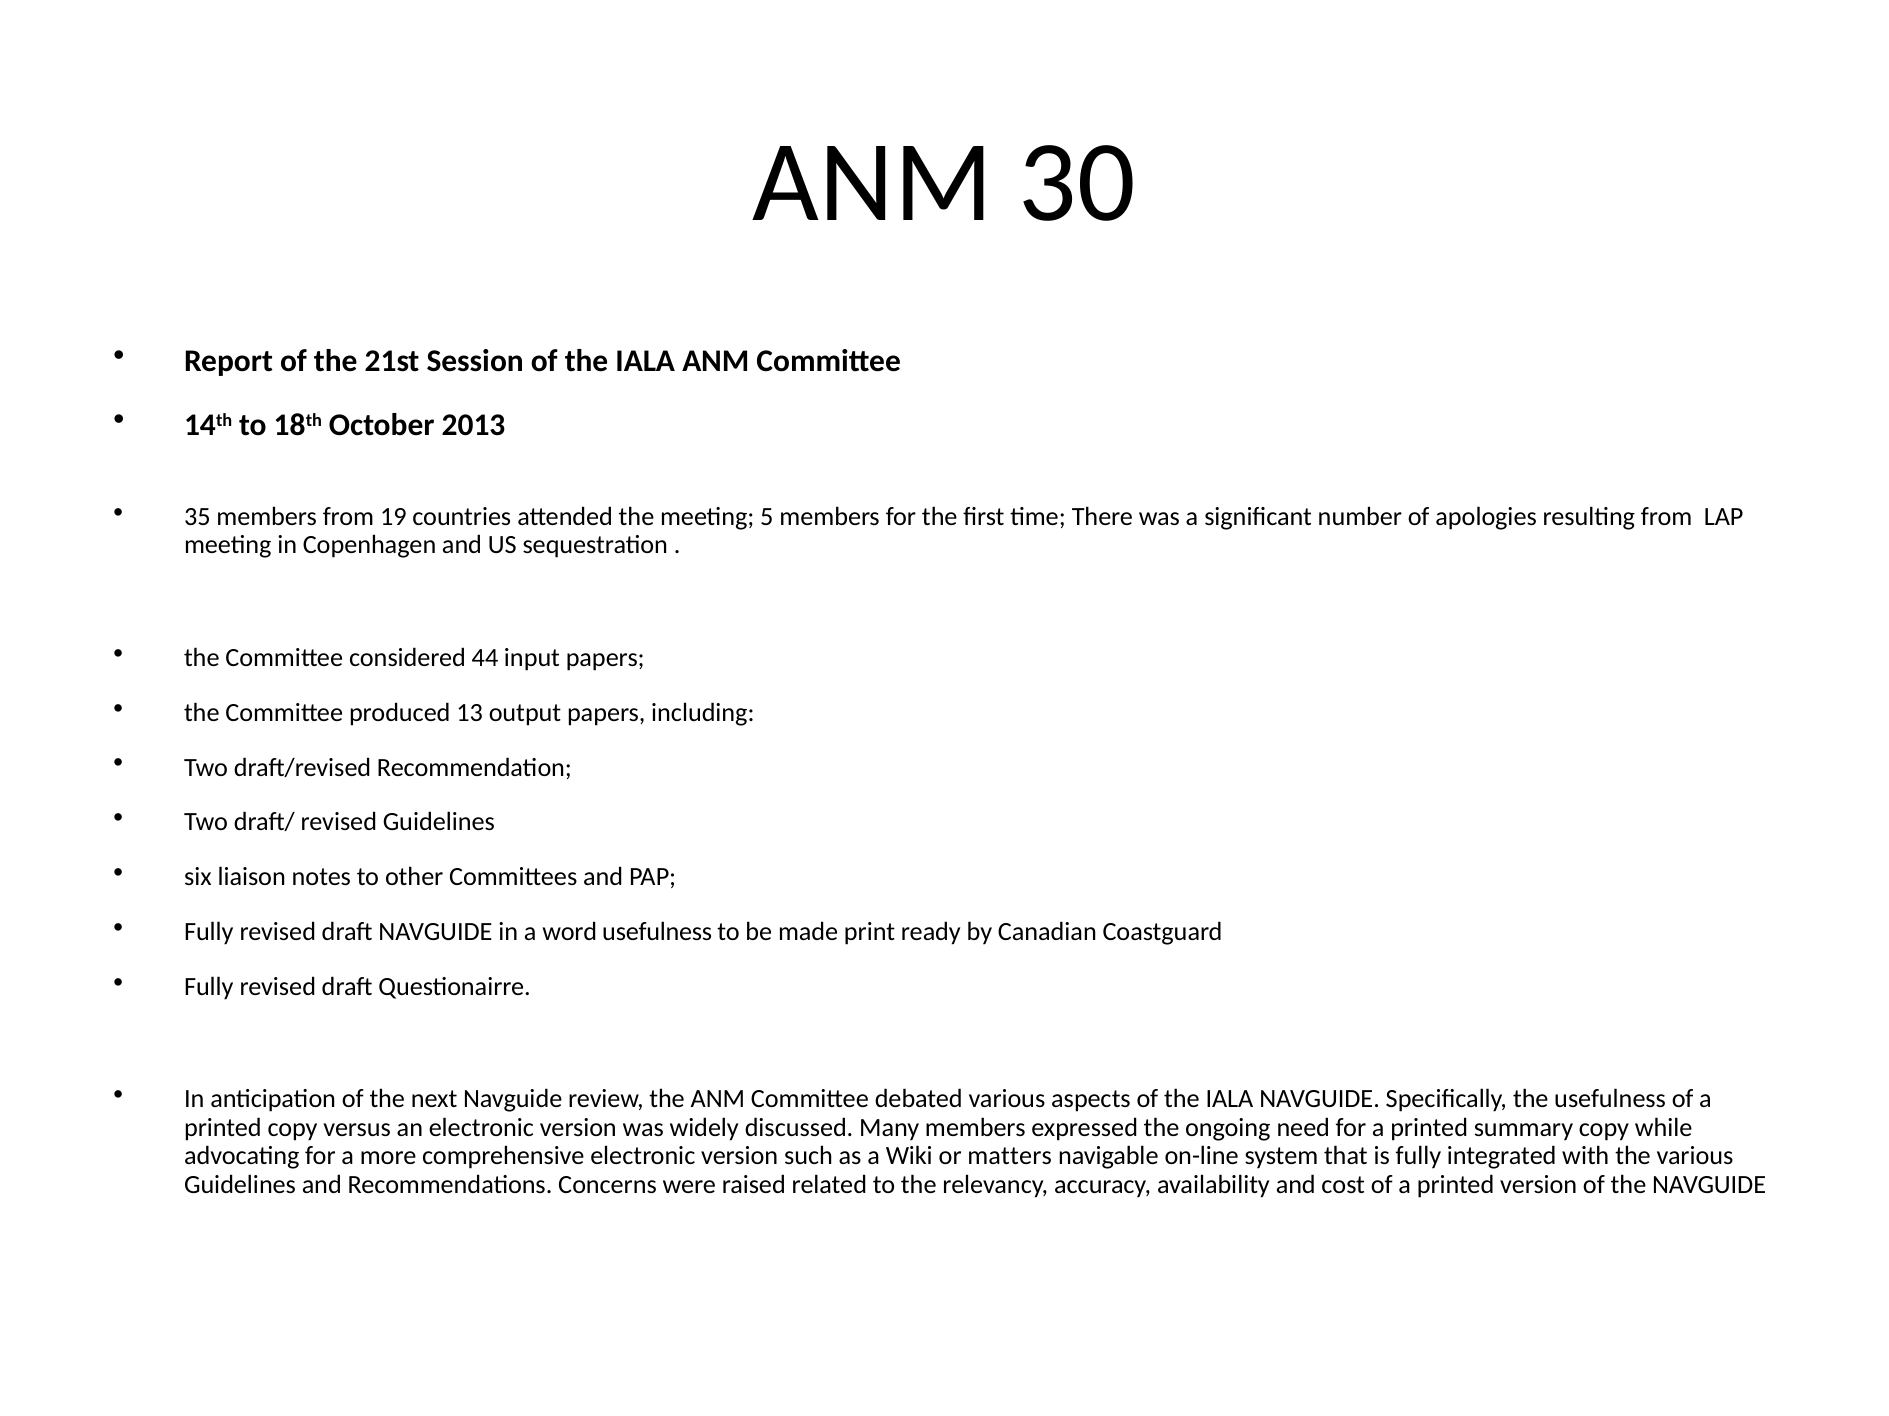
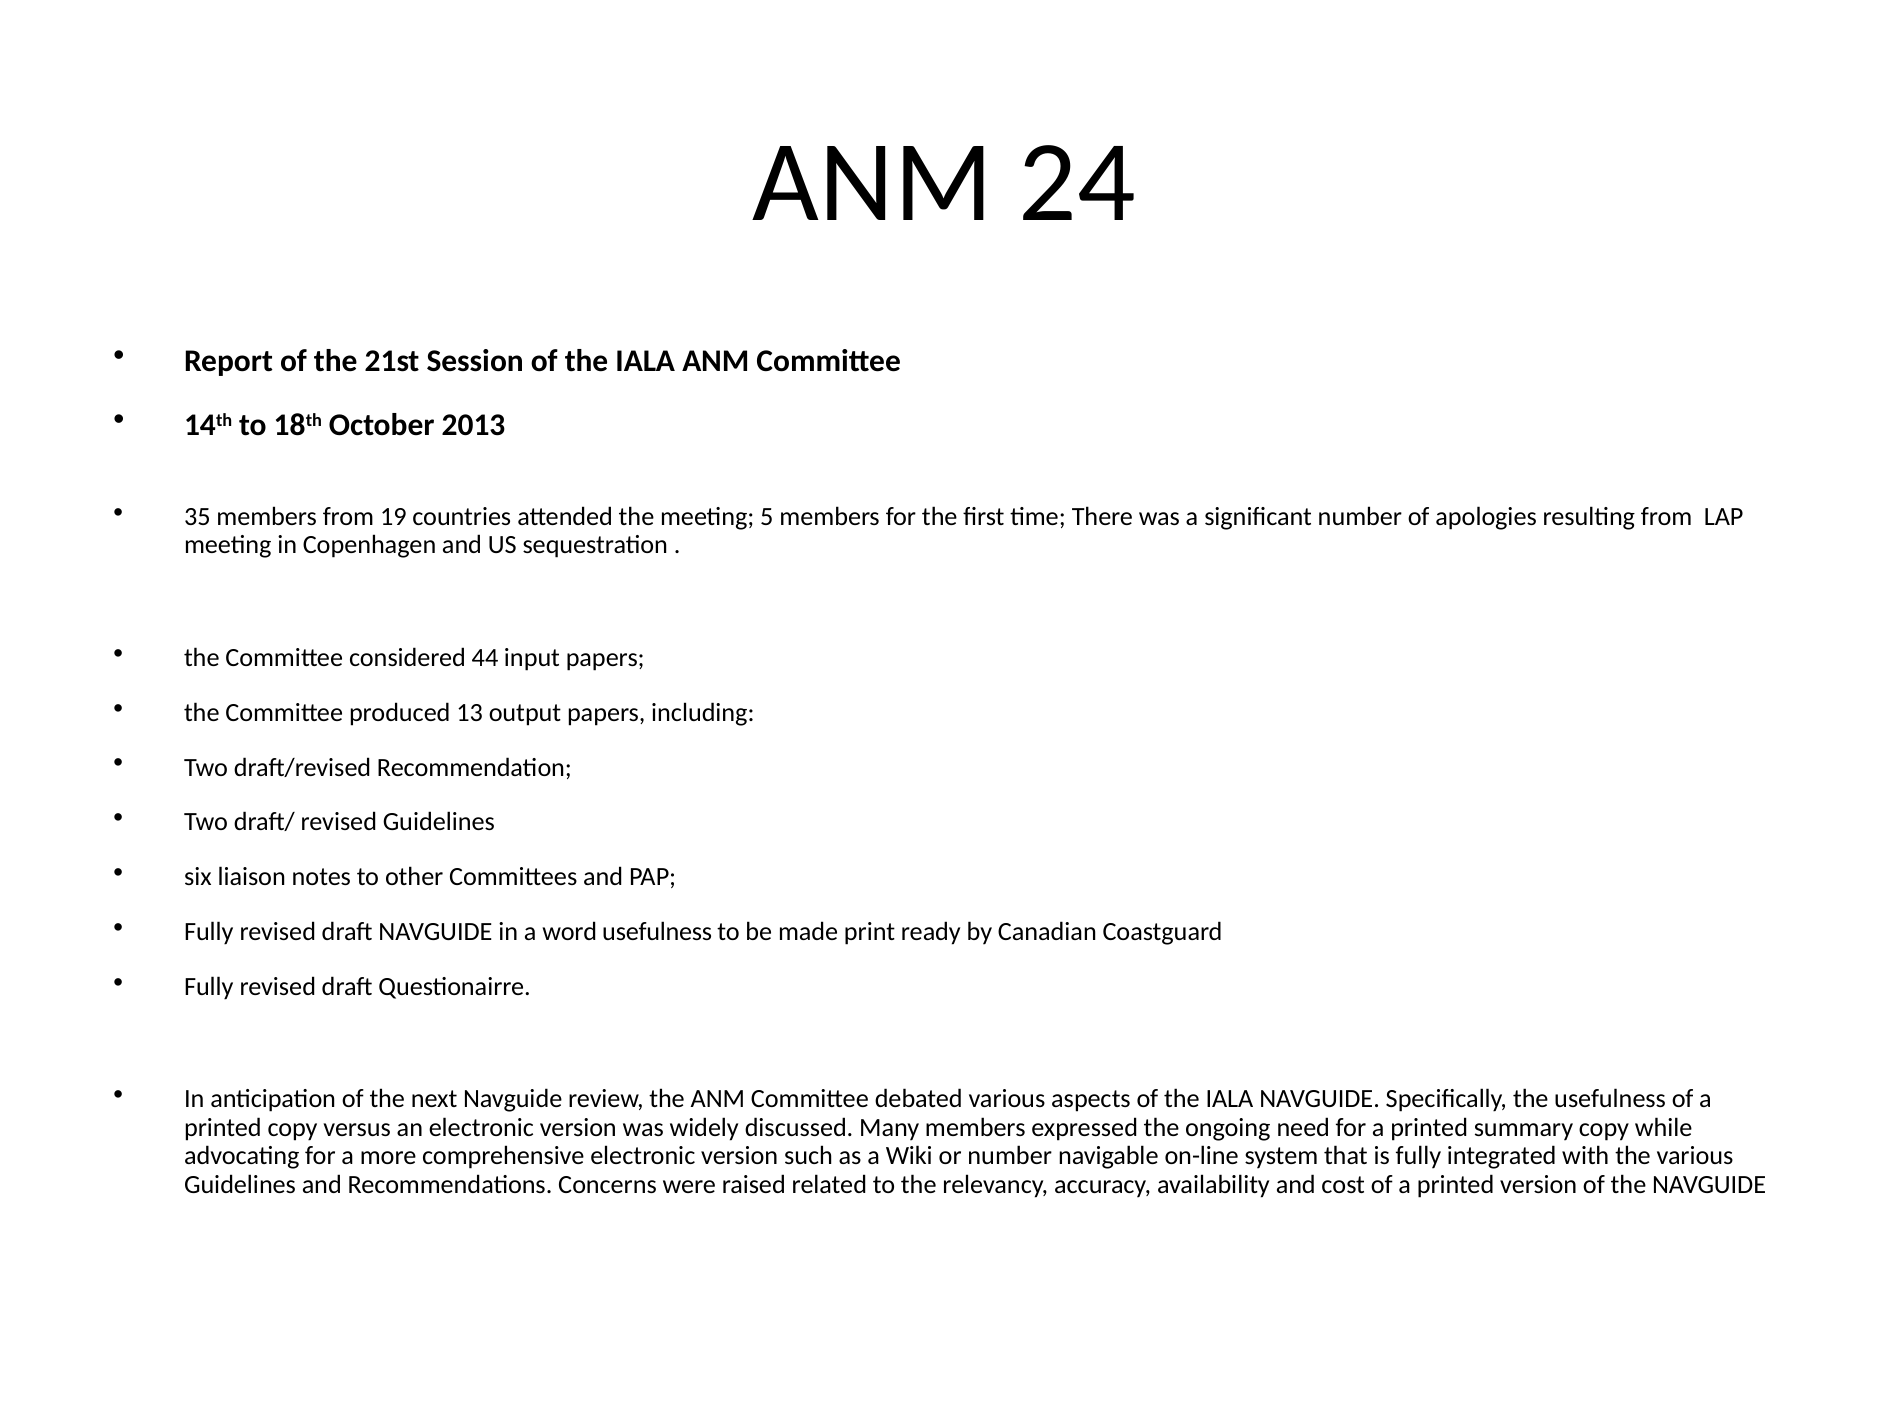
30: 30 -> 24
or matters: matters -> number
